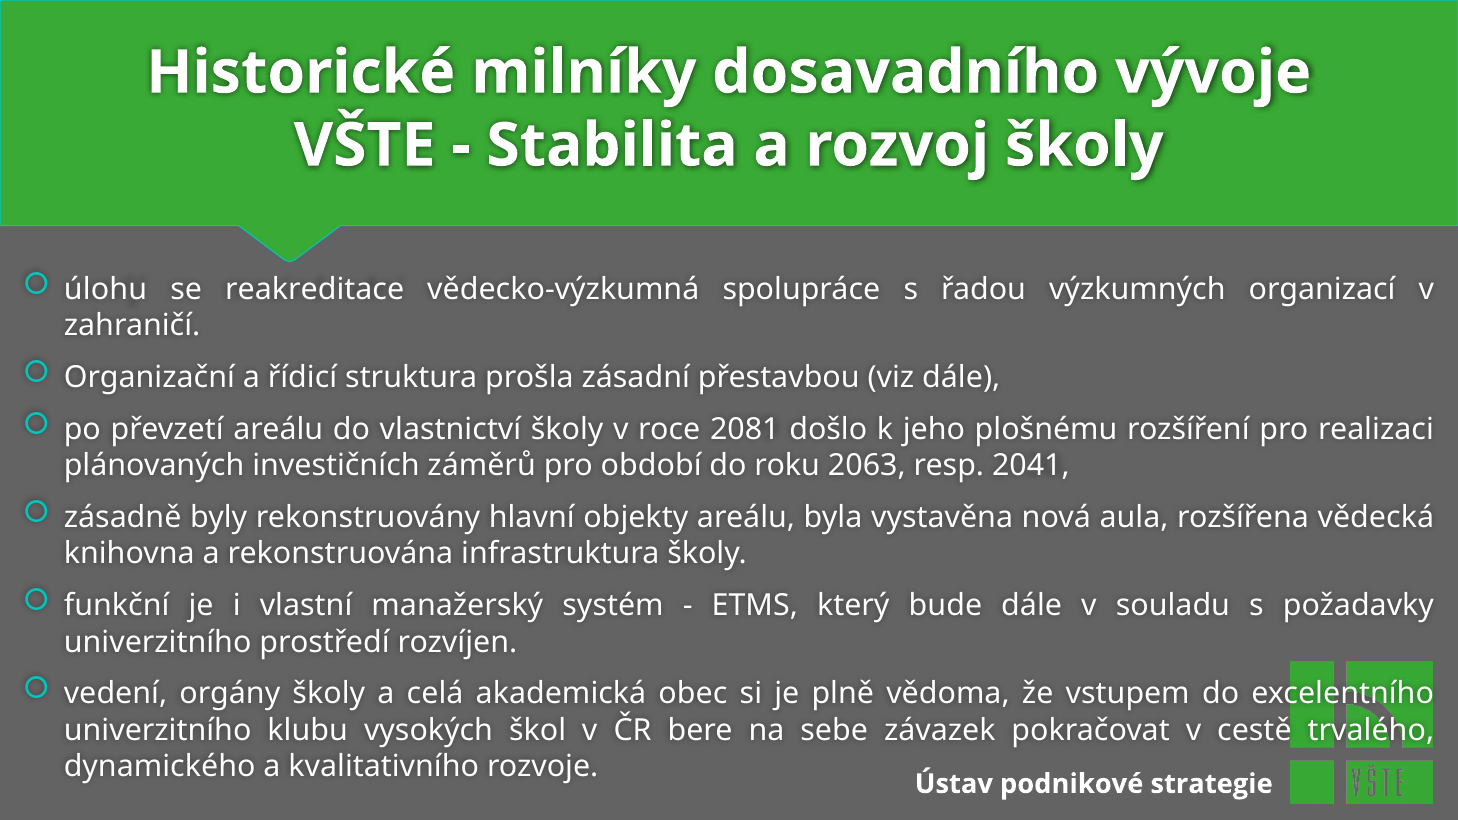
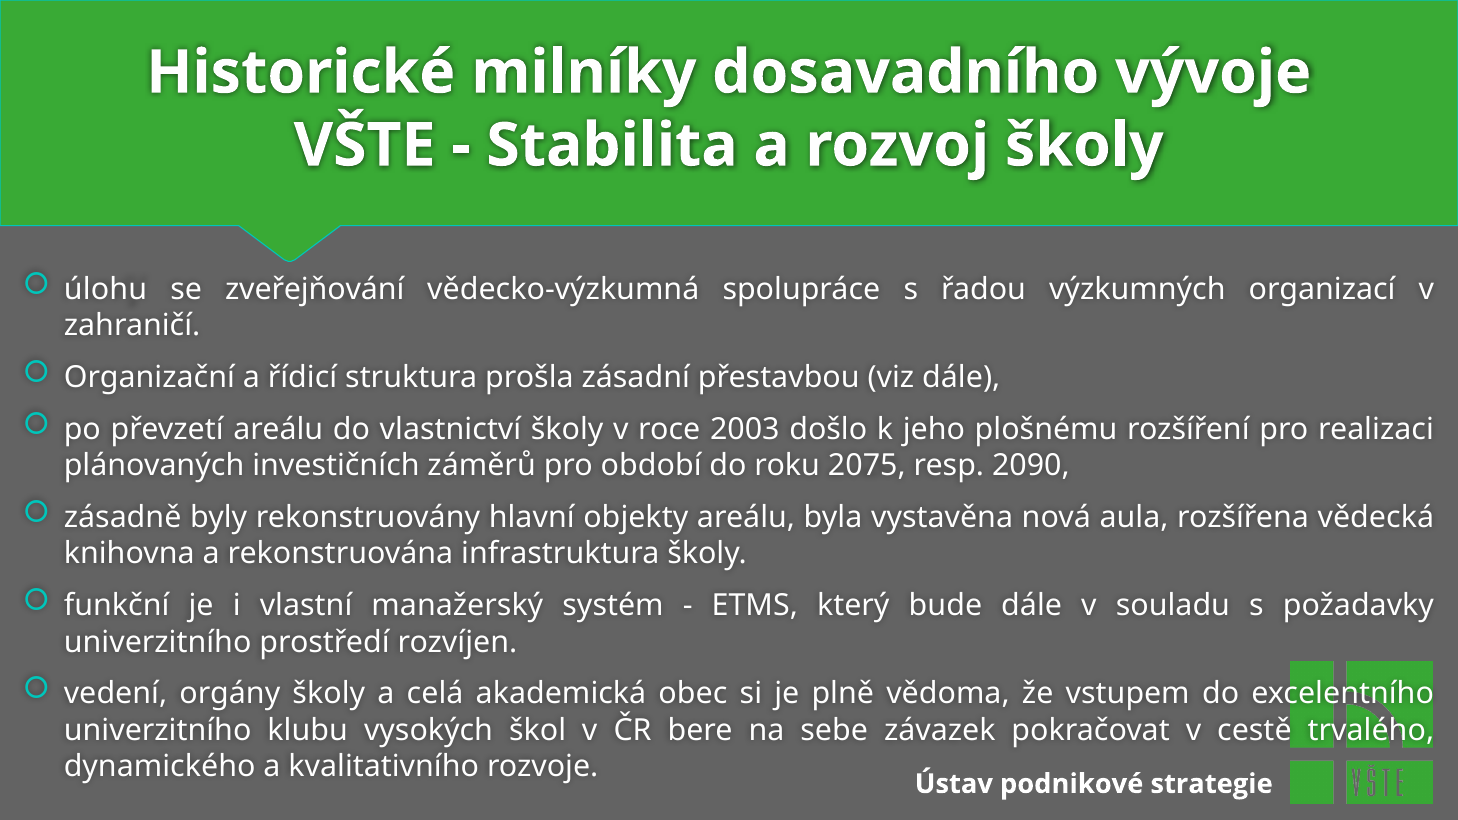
reakreditace: reakreditace -> zveřejňování
2081: 2081 -> 2003
2063: 2063 -> 2075
2041: 2041 -> 2090
